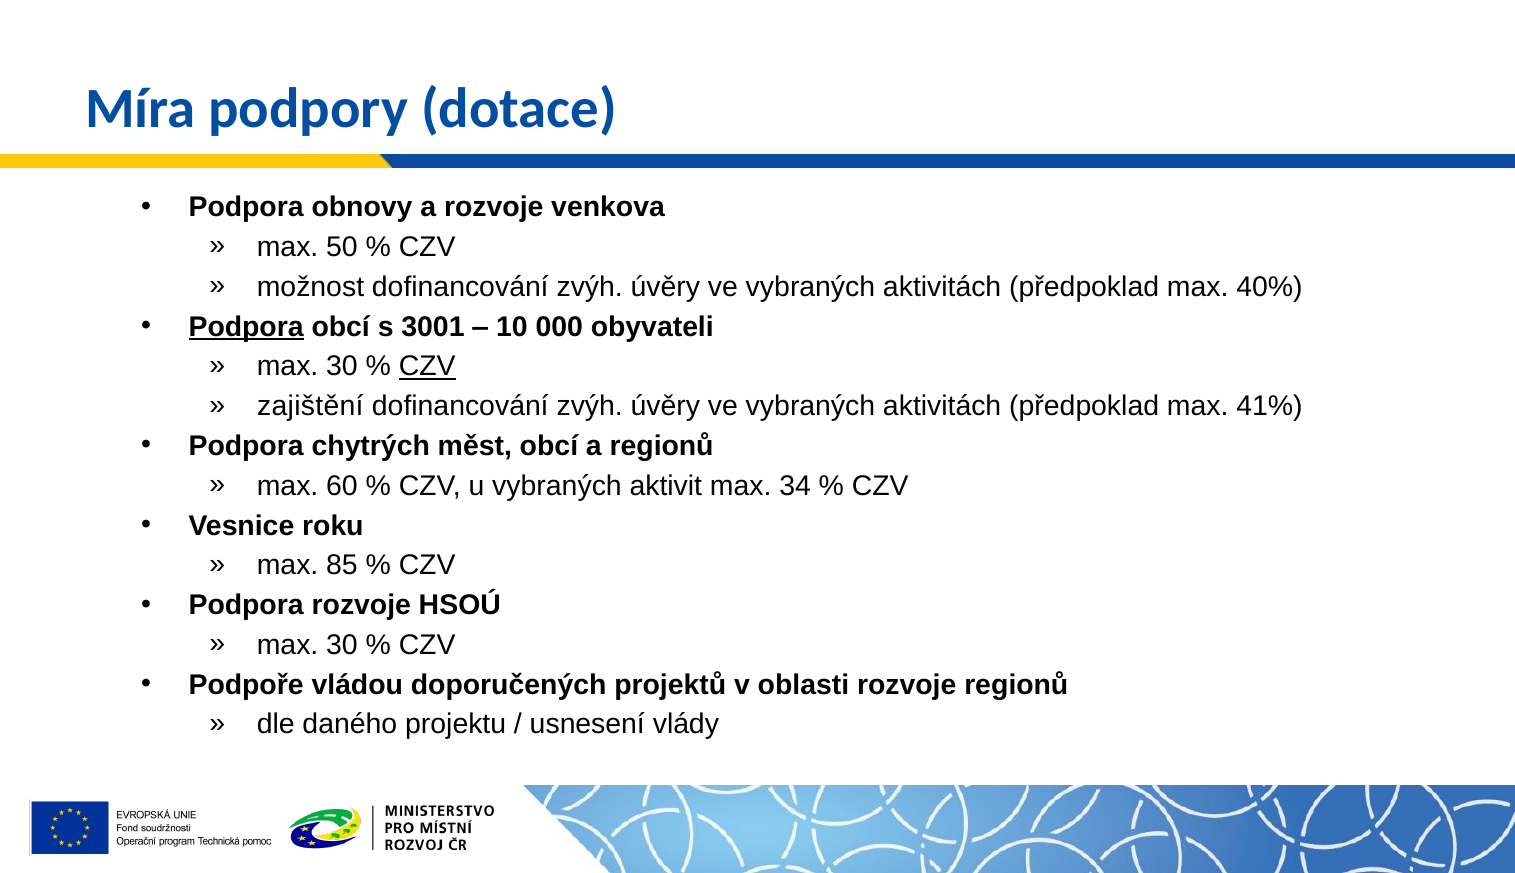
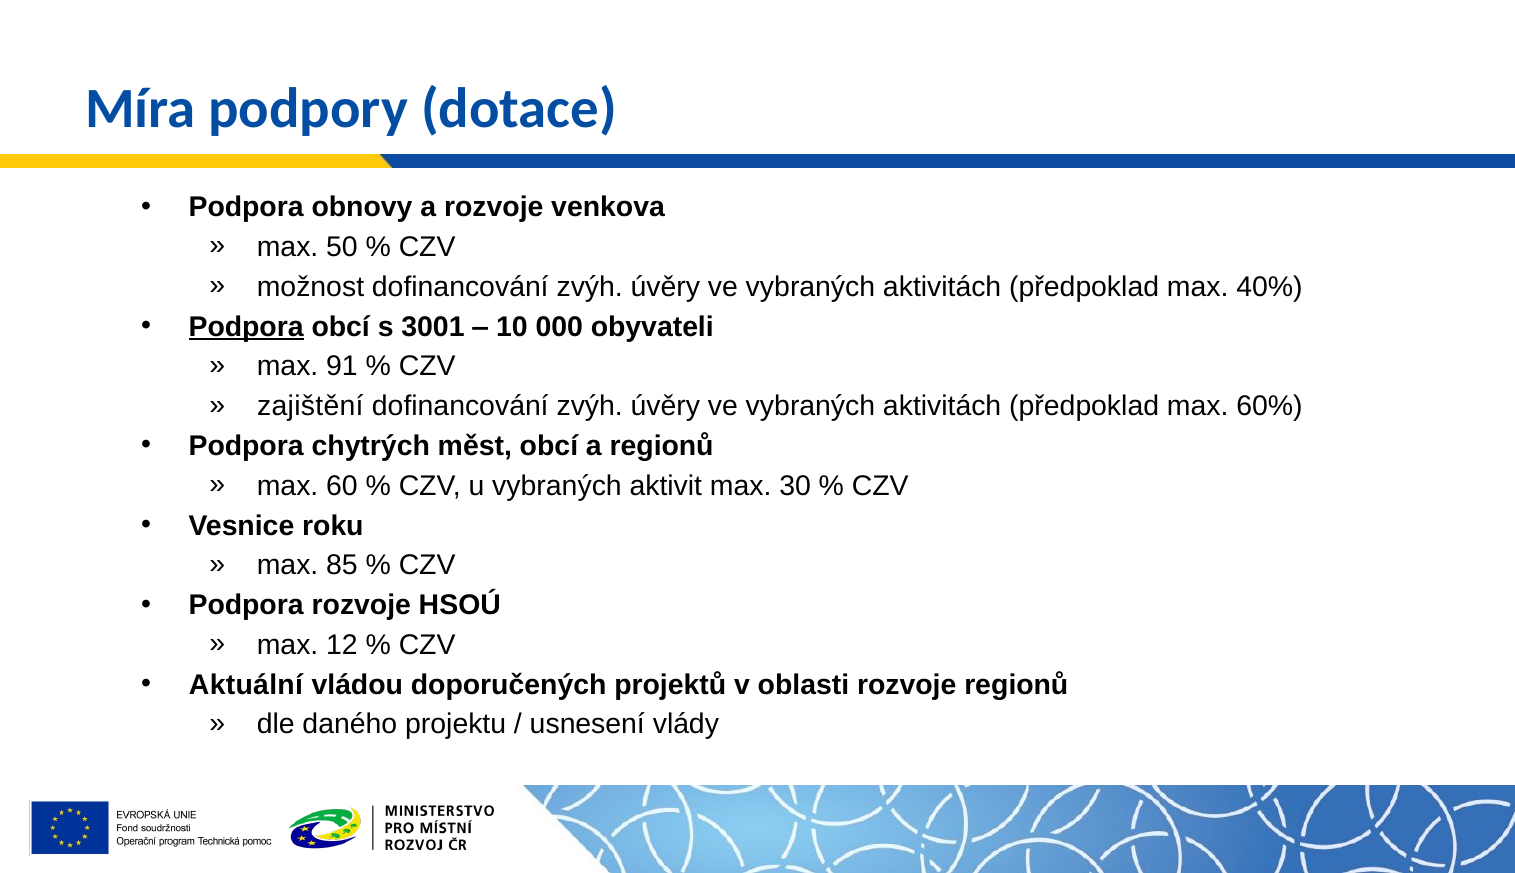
30 at (342, 366): 30 -> 91
CZV at (427, 366) underline: present -> none
41%: 41% -> 60%
34: 34 -> 30
30 at (342, 645): 30 -> 12
Podpoře: Podpoře -> Aktuální
